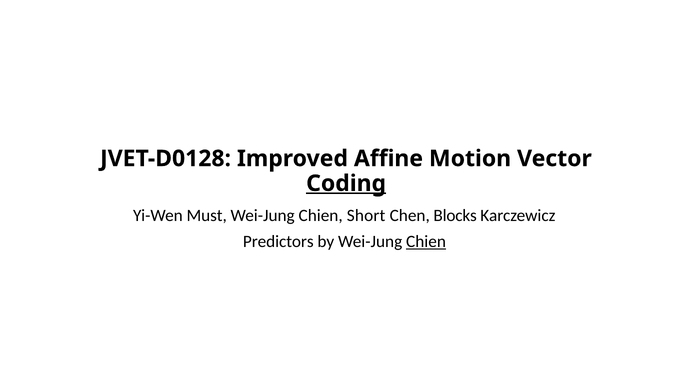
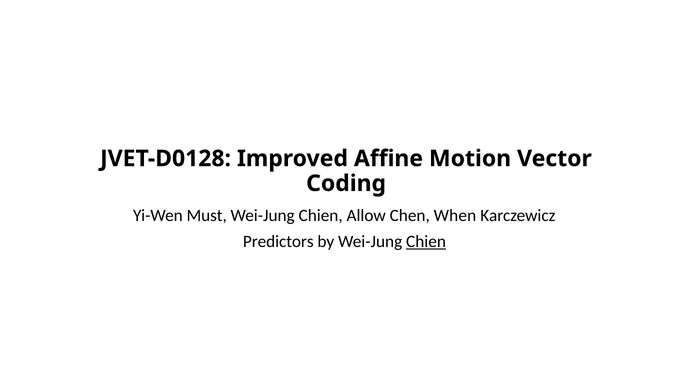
Coding underline: present -> none
Short: Short -> Allow
Blocks: Blocks -> When
